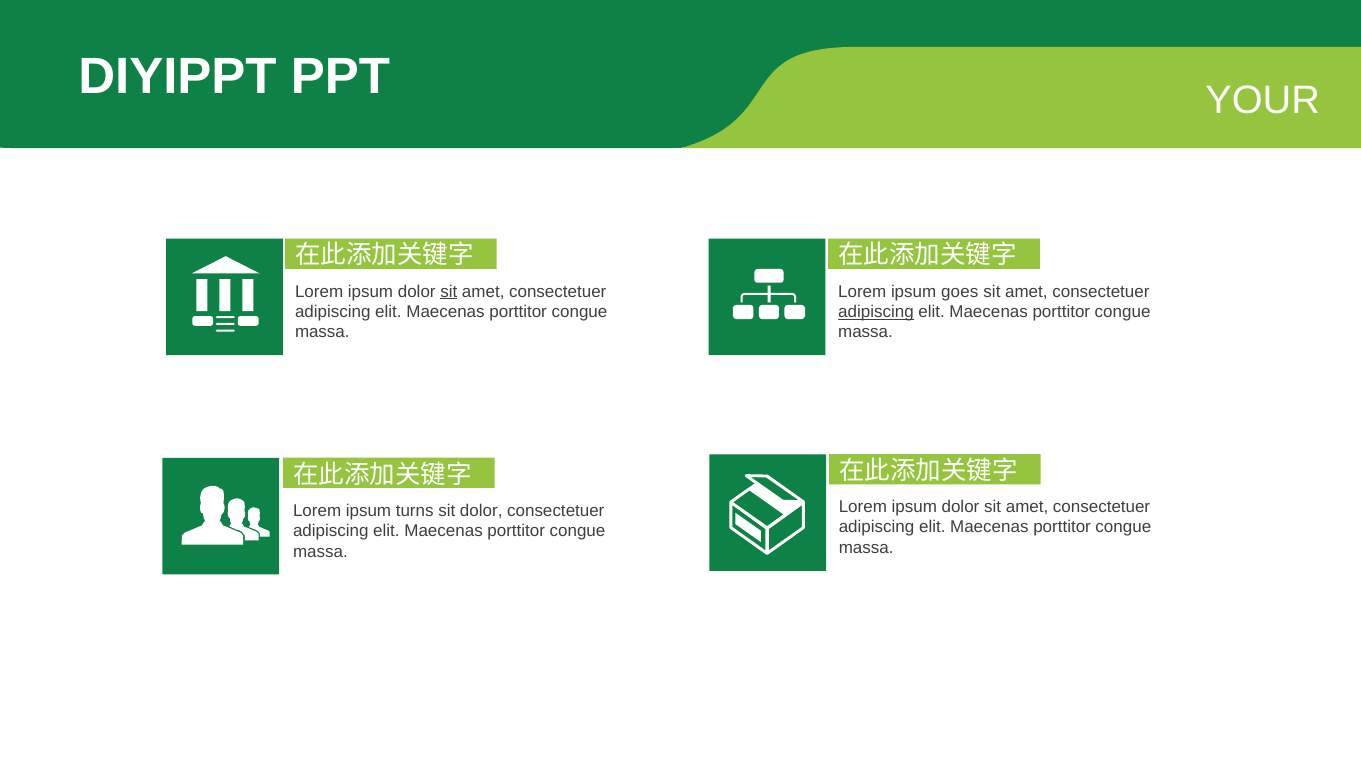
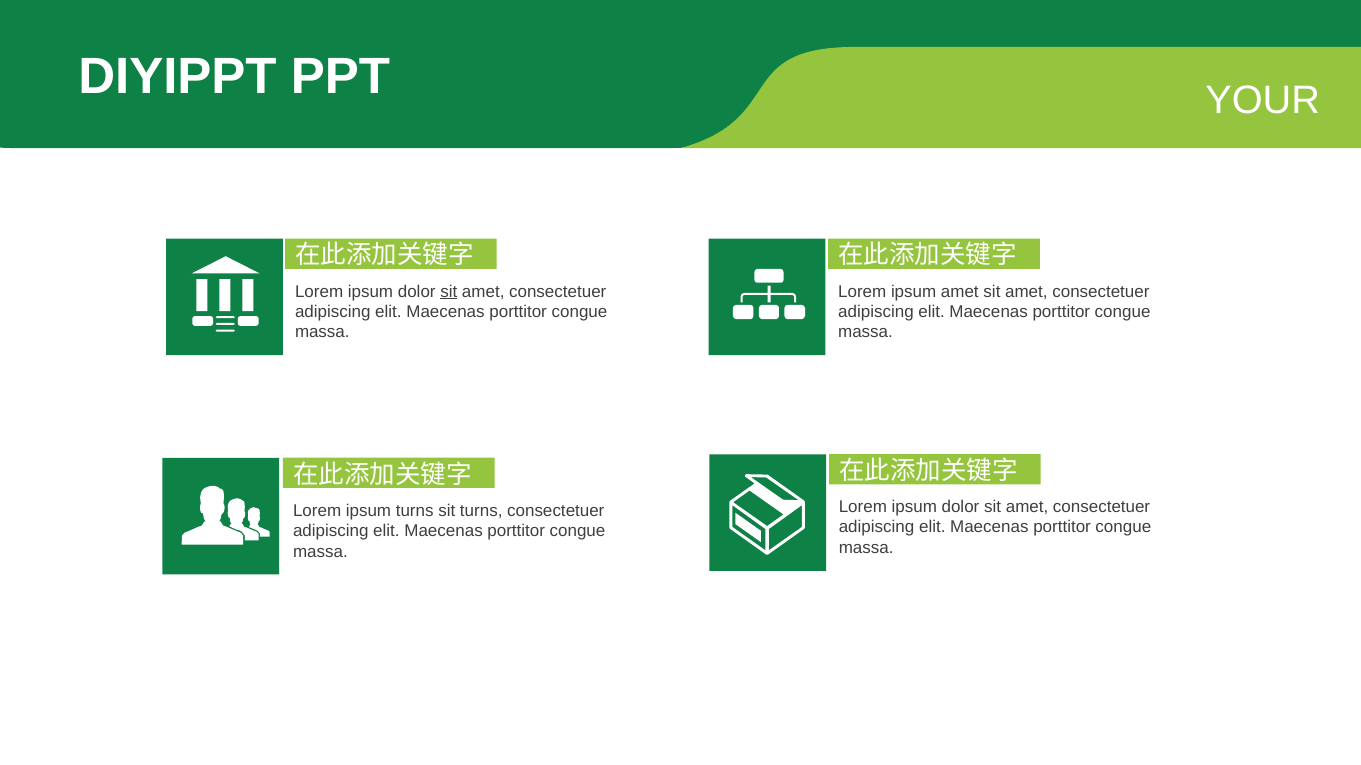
ipsum goes: goes -> amet
adipiscing at (876, 312) underline: present -> none
sit dolor: dolor -> turns
